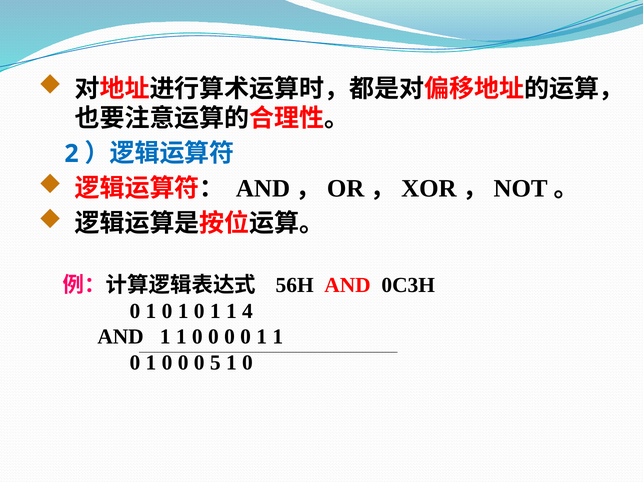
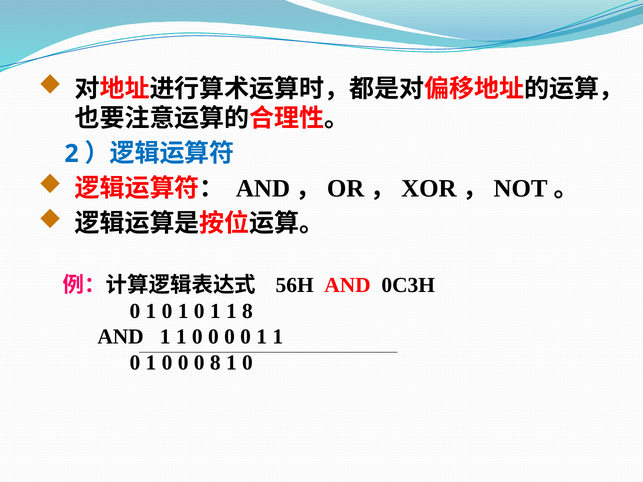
1 4: 4 -> 8
0 5: 5 -> 8
